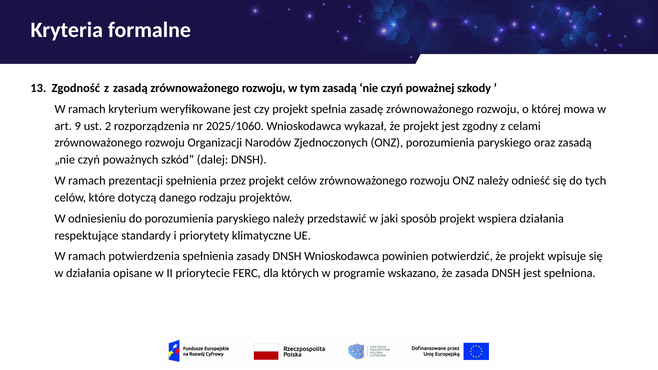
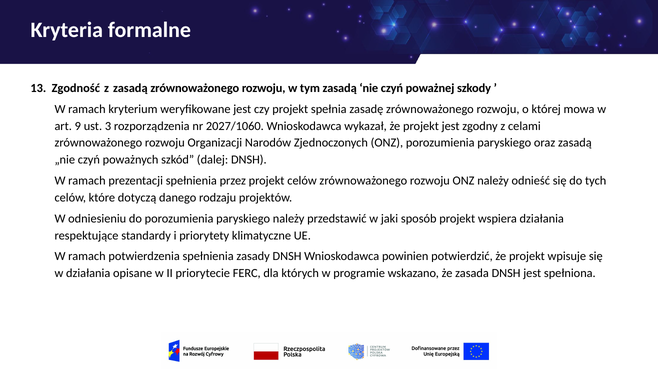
2: 2 -> 3
2025/1060: 2025/1060 -> 2027/1060
